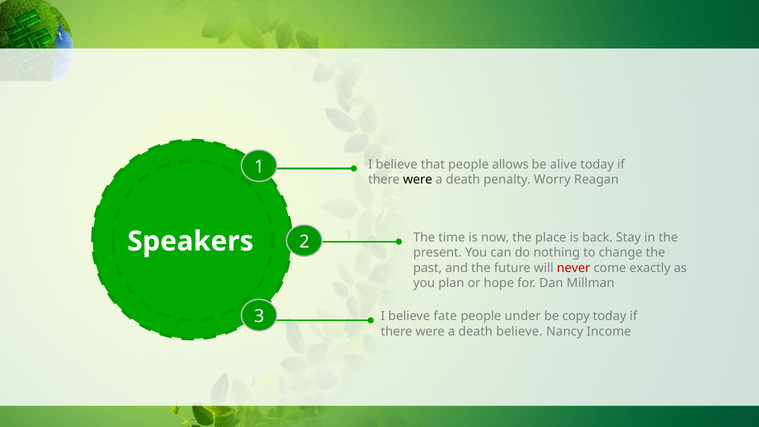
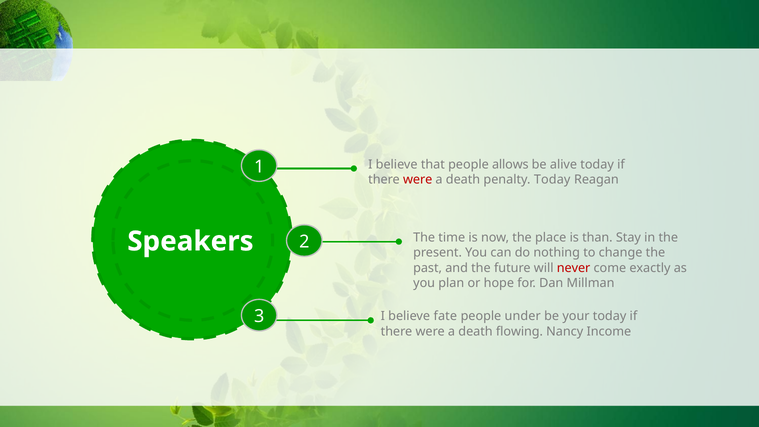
were at (418, 180) colour: black -> red
penalty Worry: Worry -> Today
back: back -> than
copy: copy -> your
death believe: believe -> flowing
